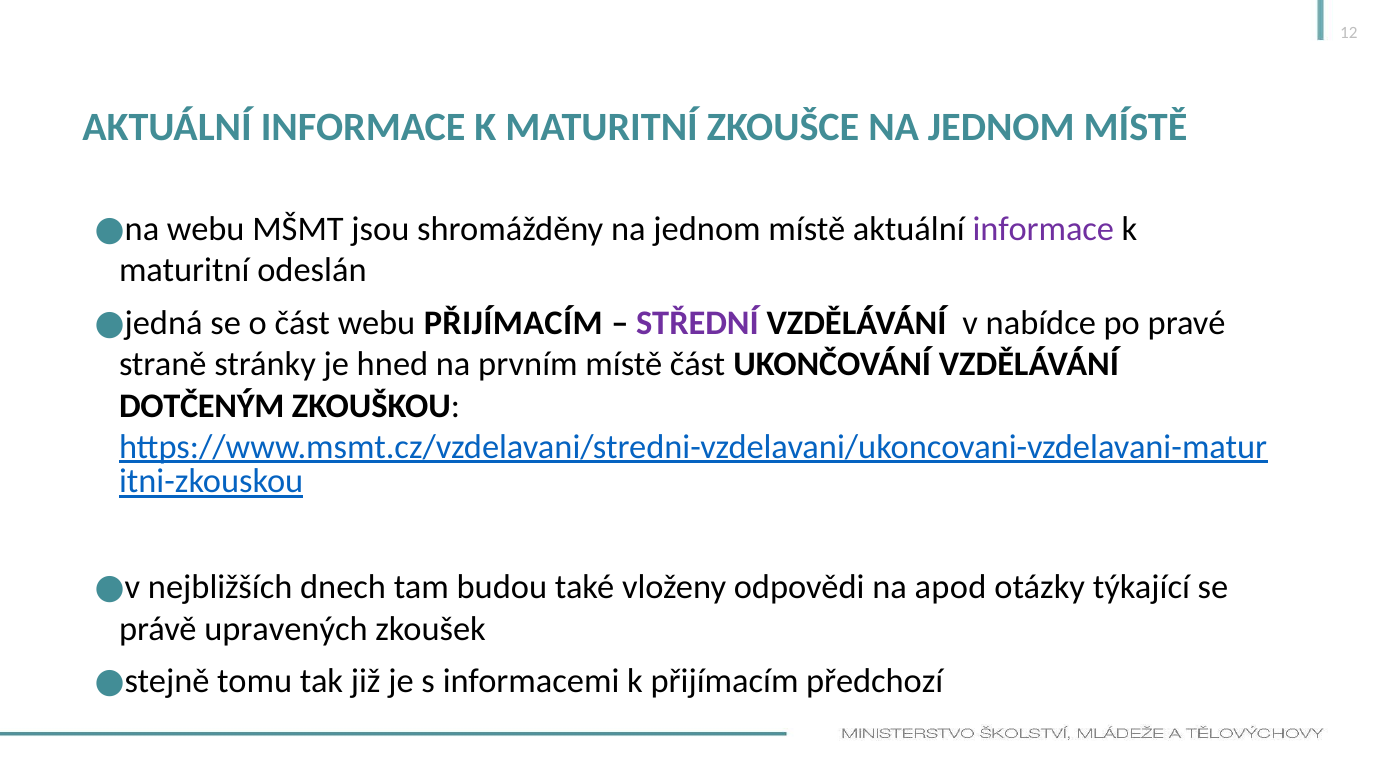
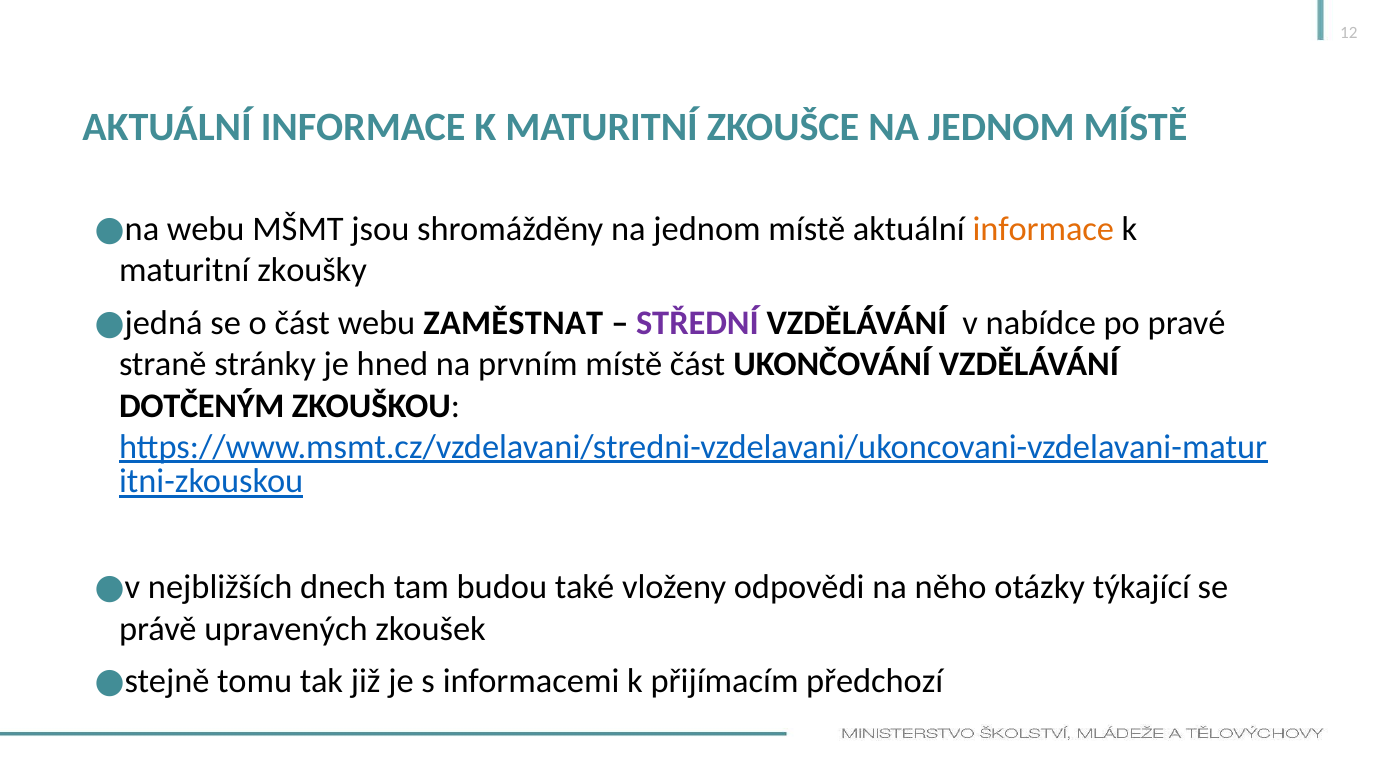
informace at (1043, 229) colour: purple -> orange
odeslán: odeslán -> zkoušky
webu PŘIJÍMACÍM: PŘIJÍMACÍM -> ZAMĚSTNAT
apod: apod -> něho
